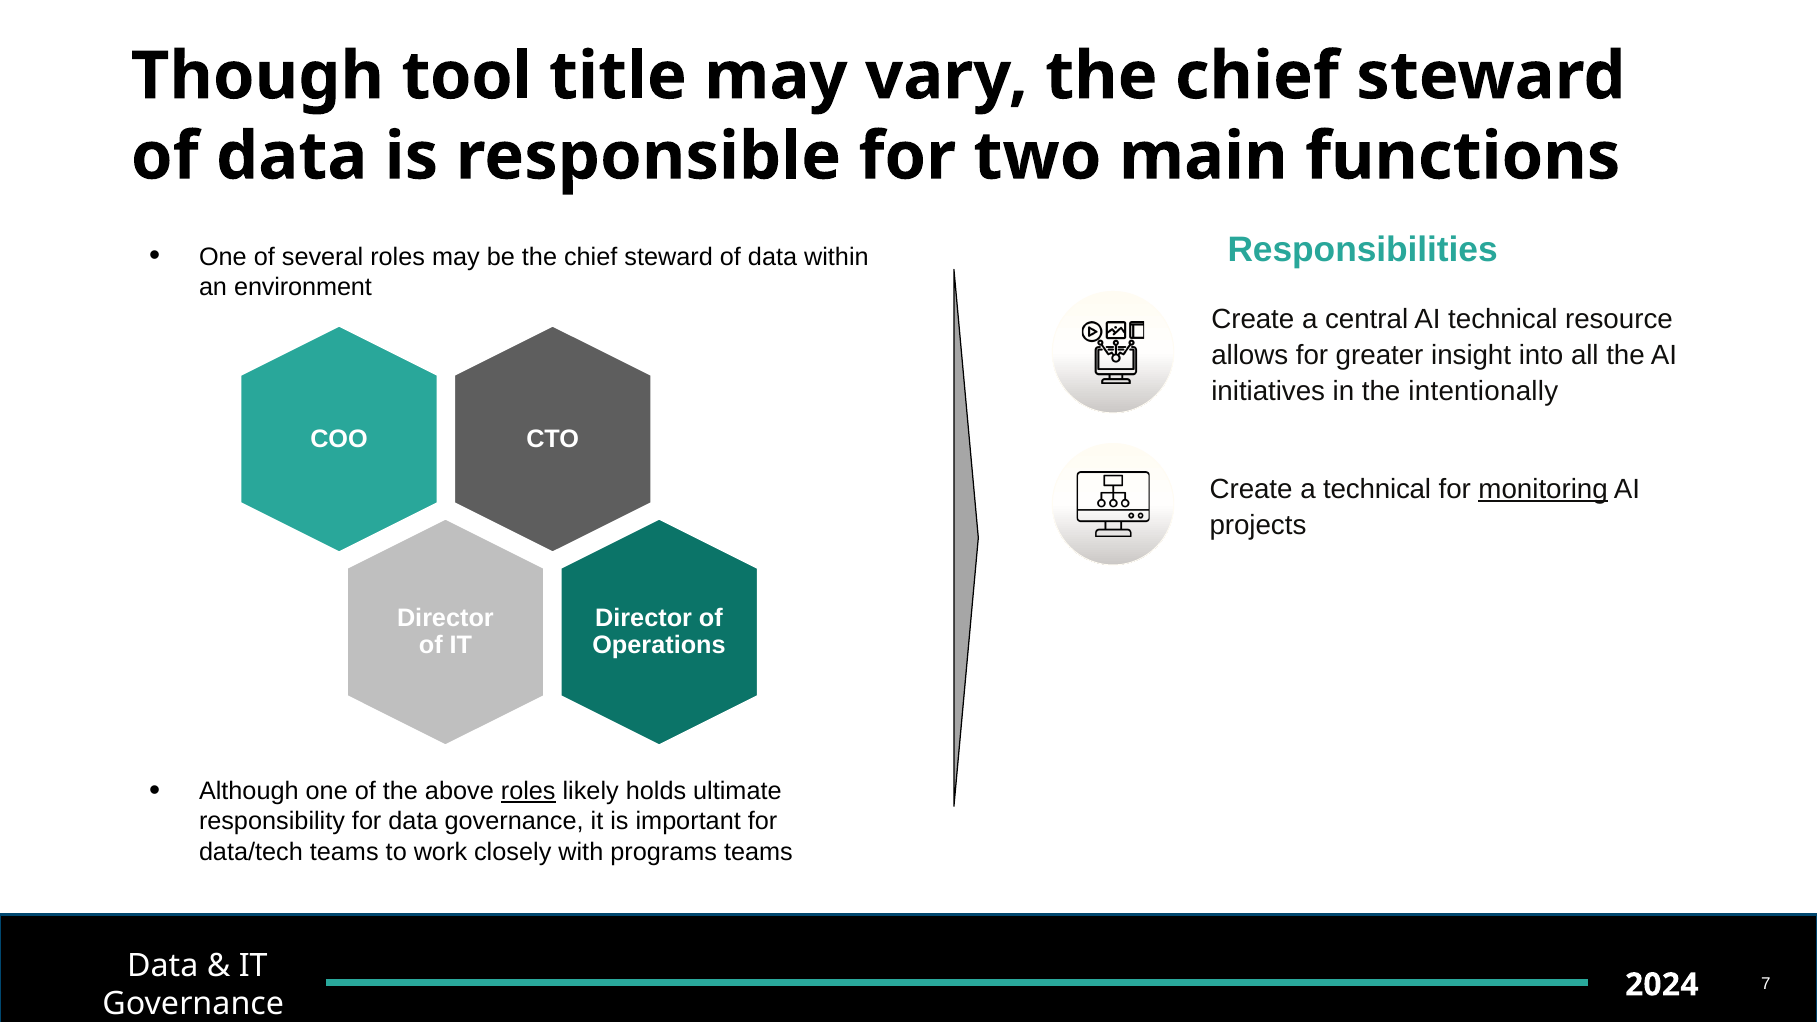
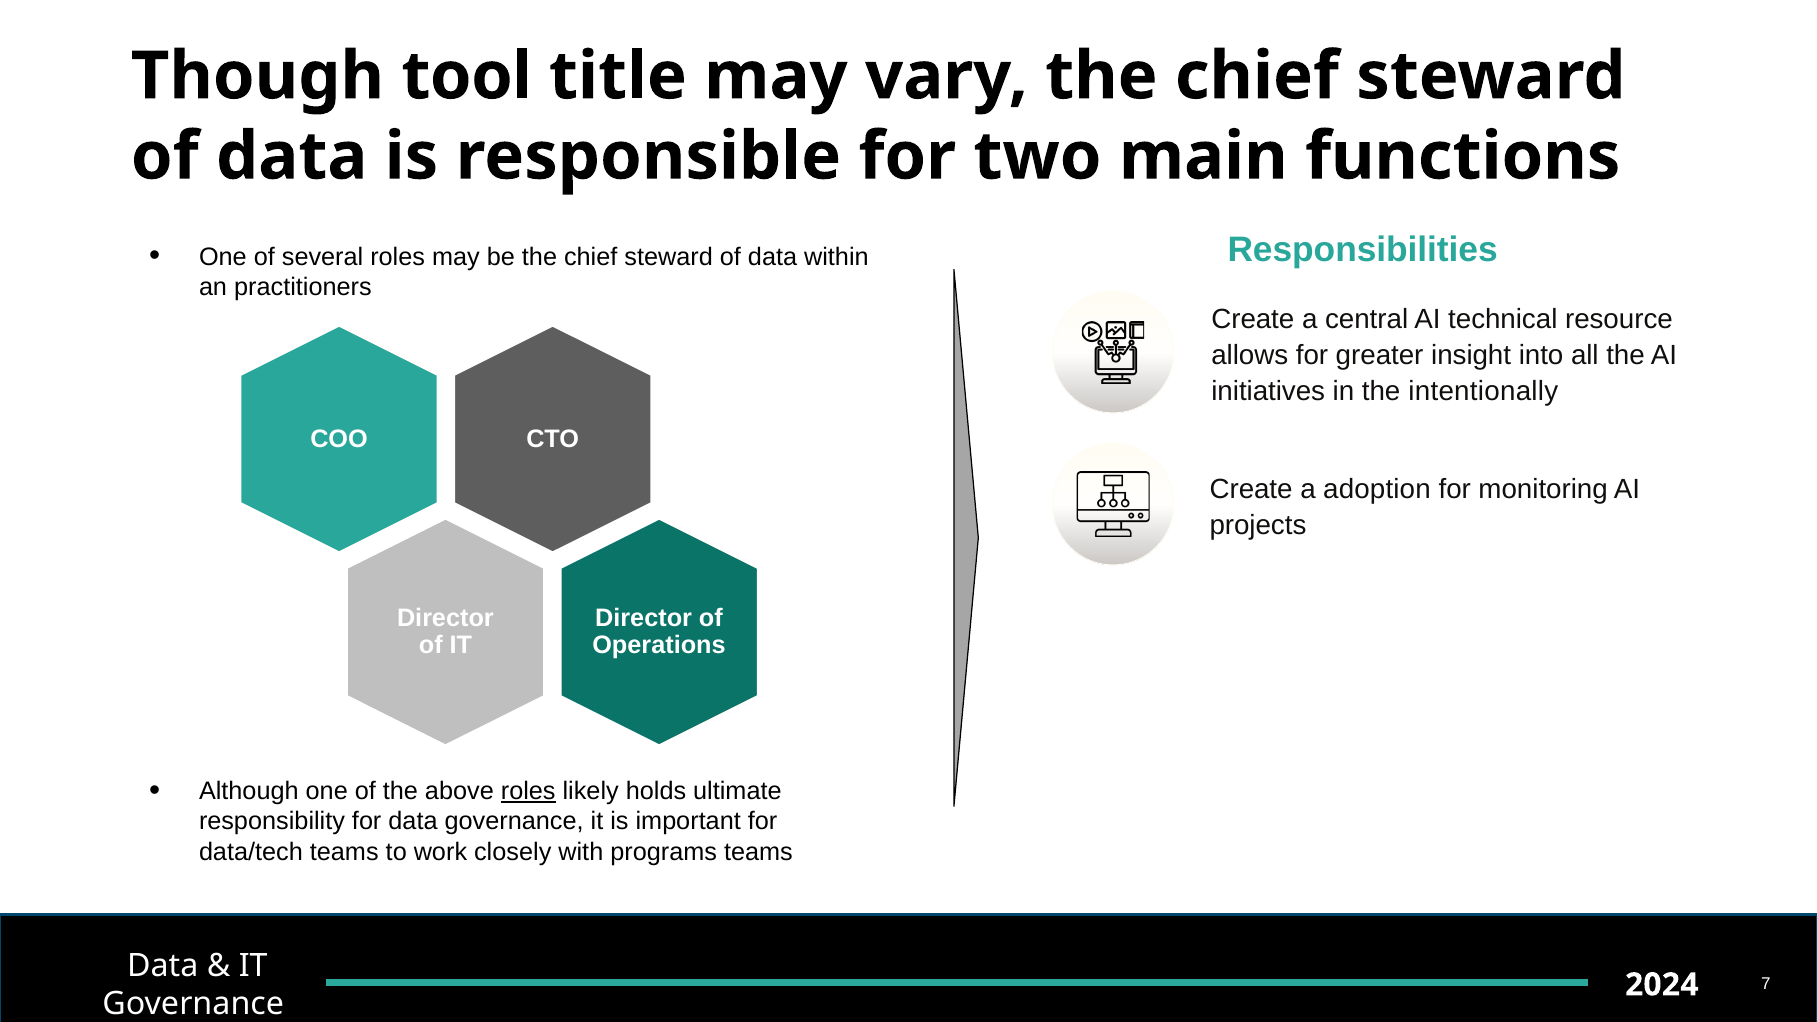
environment: environment -> practitioners
a technical: technical -> adoption
monitoring underline: present -> none
